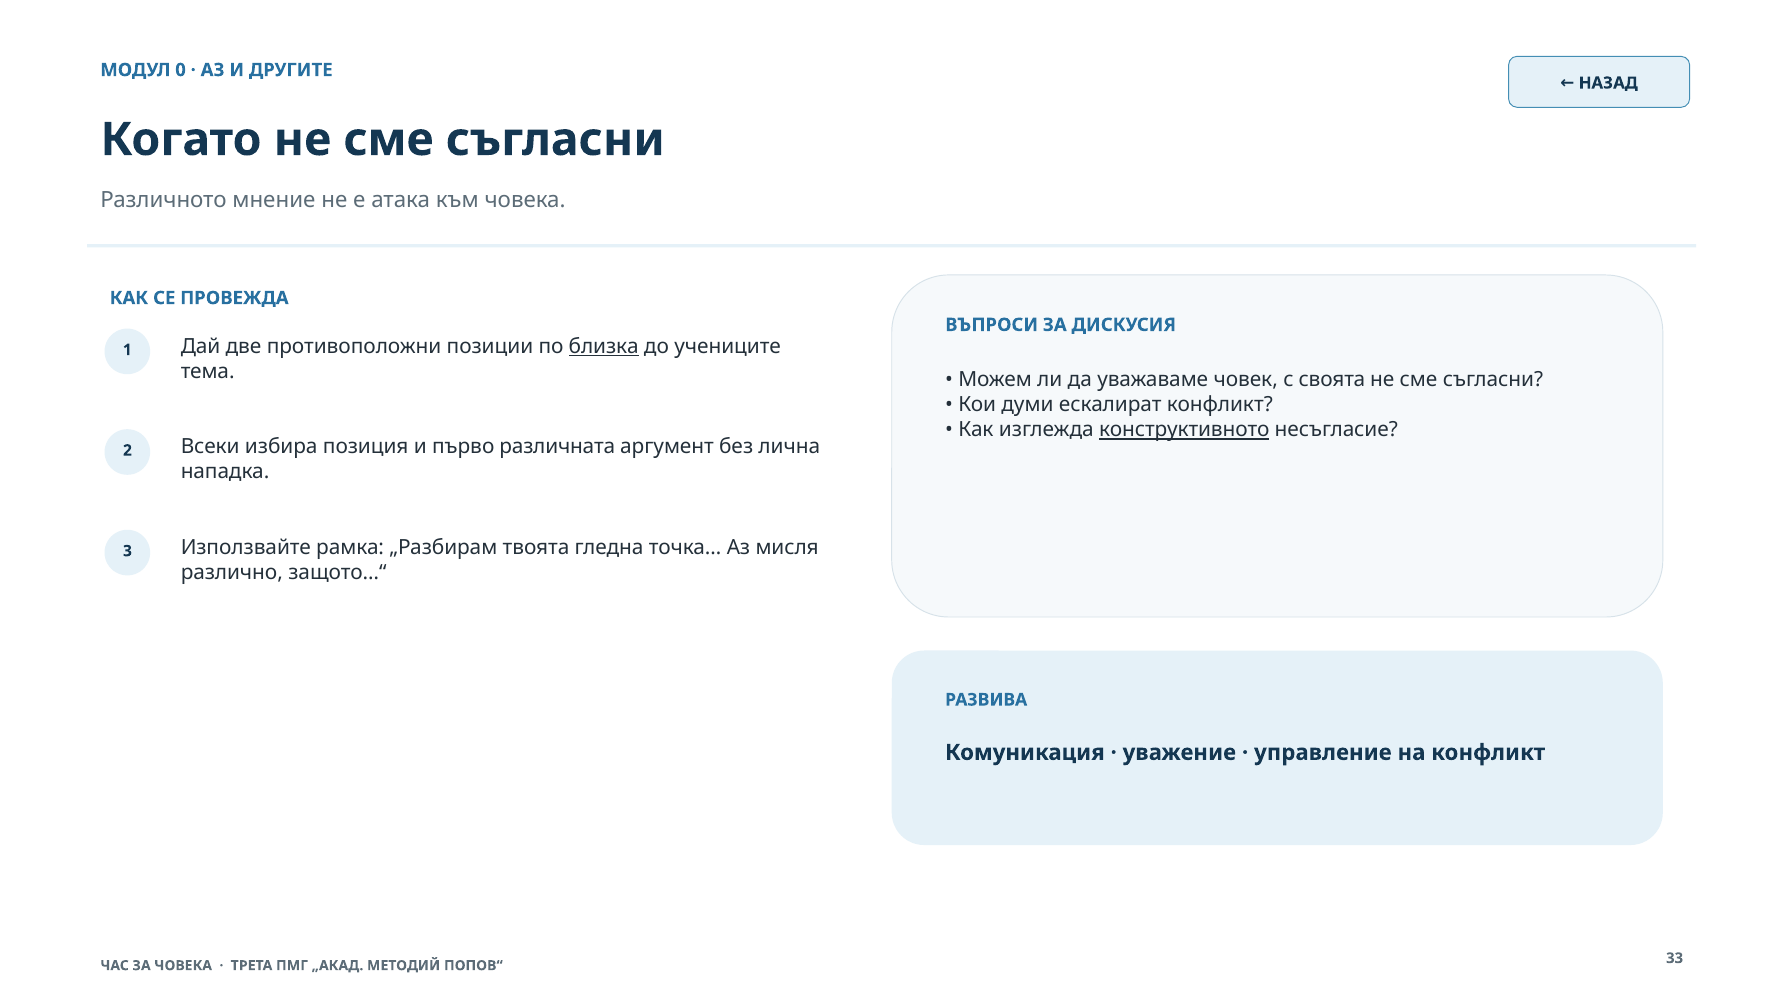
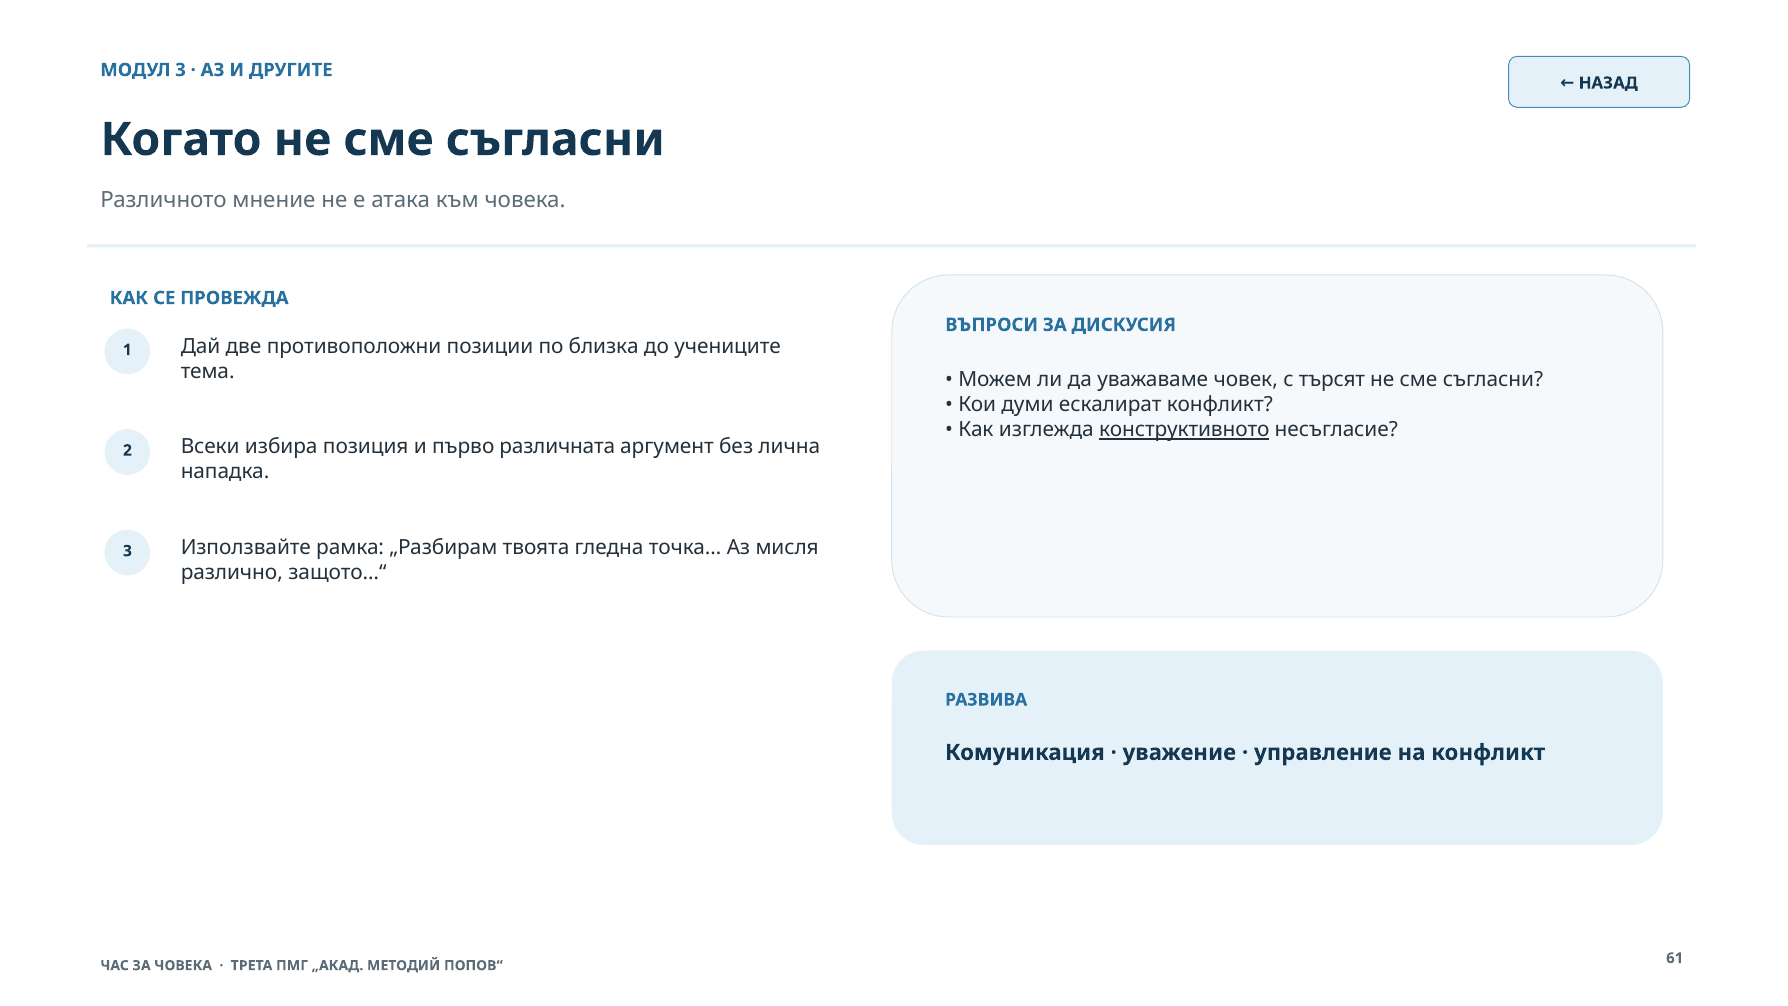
МОДУЛ 0: 0 -> 3
близка underline: present -> none
своята: своята -> търсят
33: 33 -> 61
